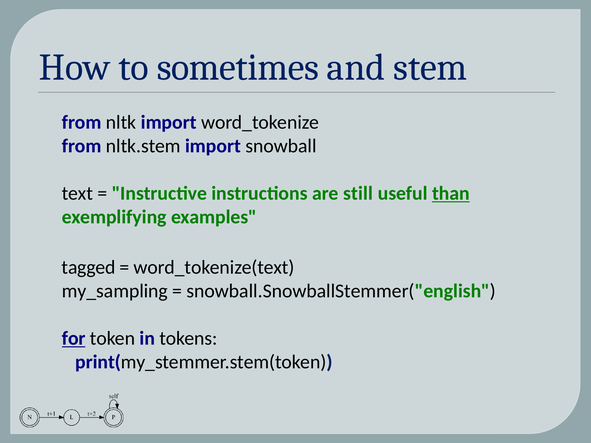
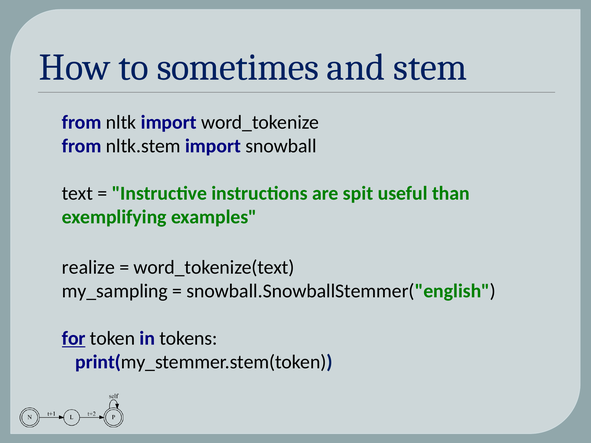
still: still -> spit
than underline: present -> none
tagged: tagged -> realize
